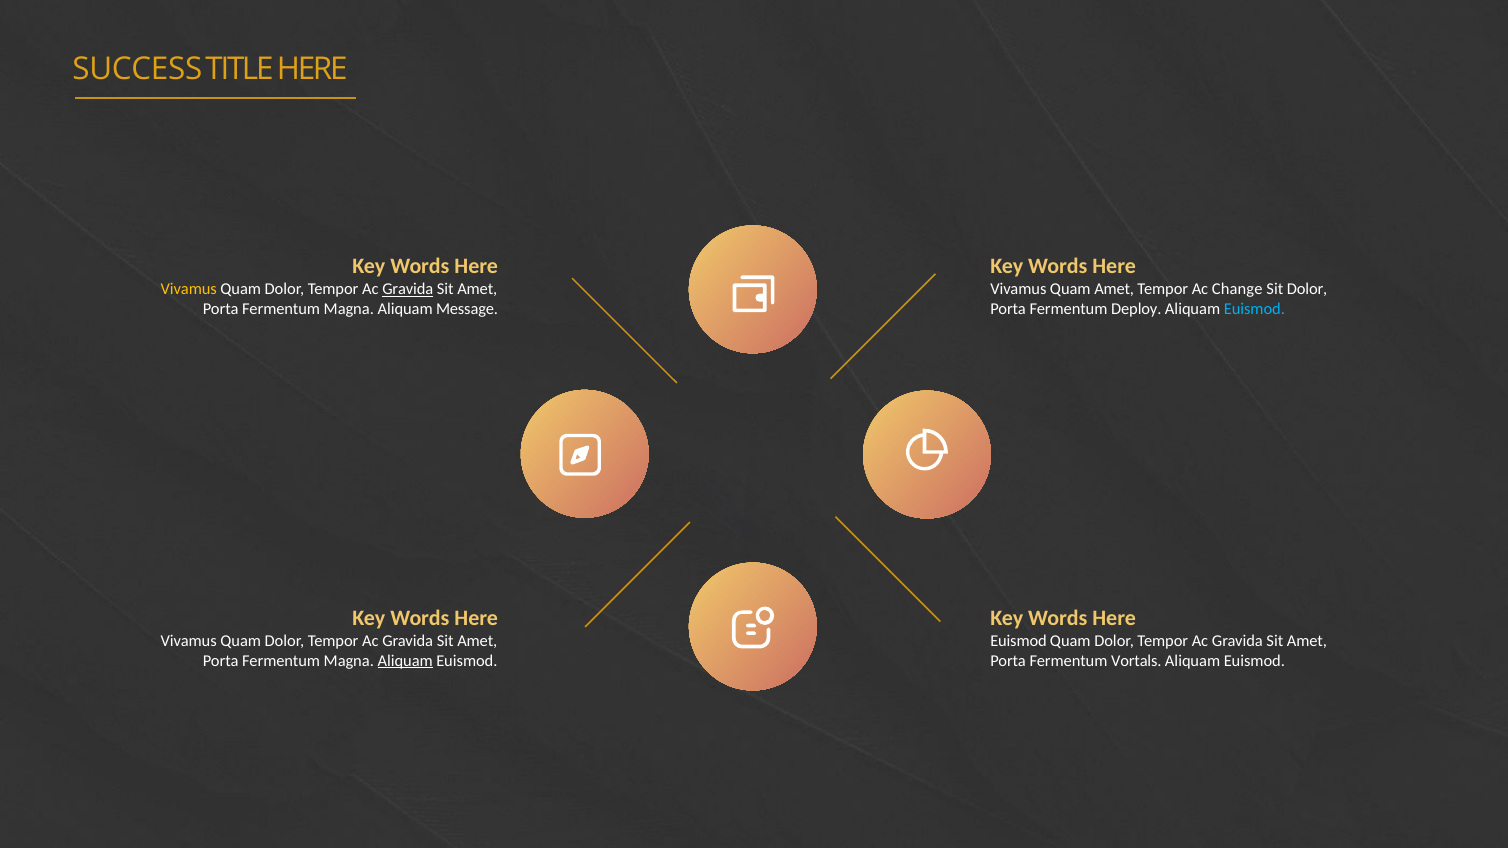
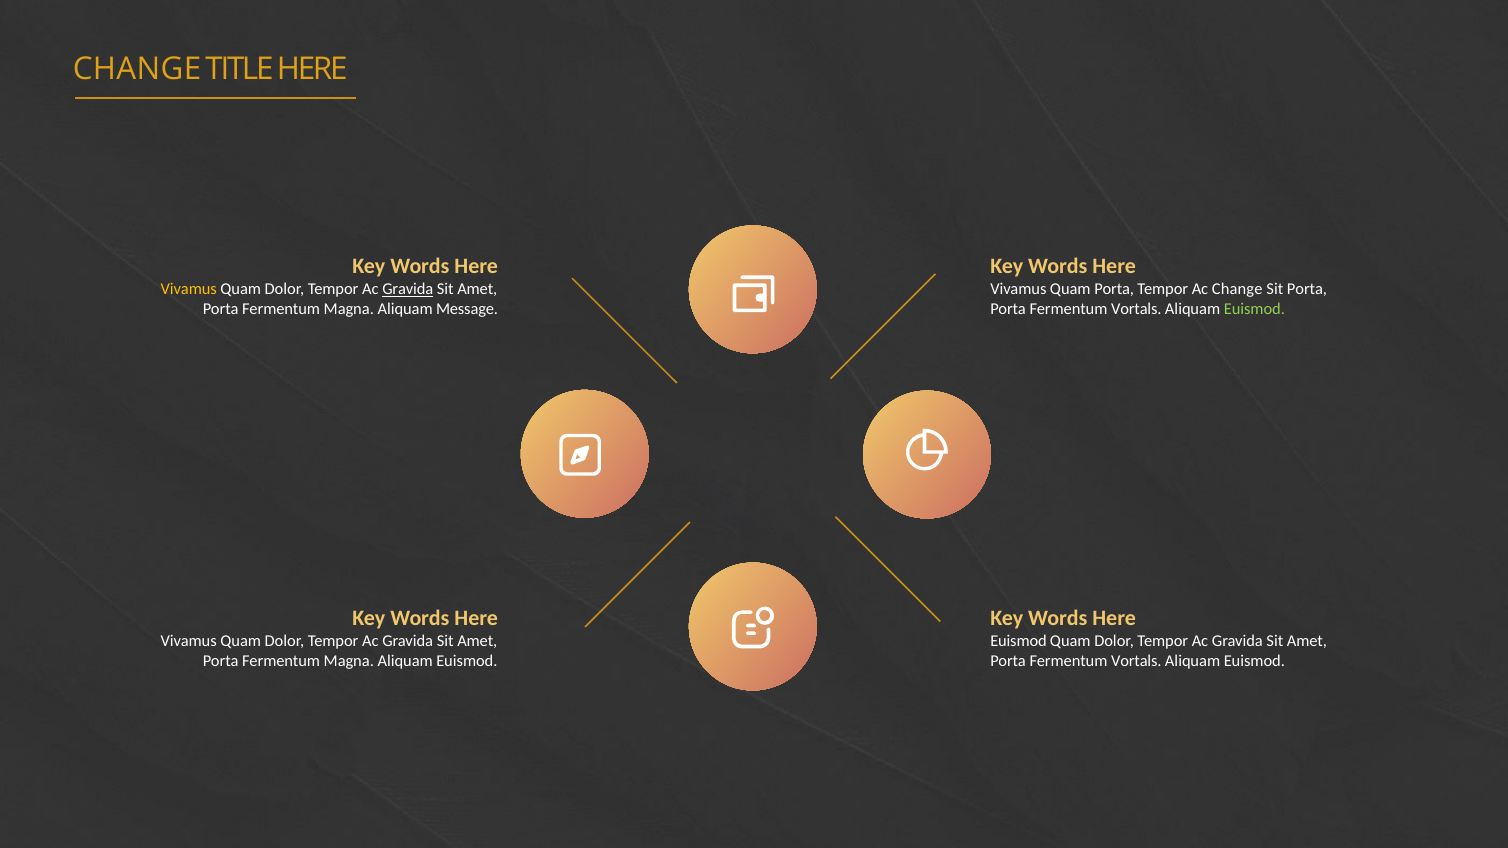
SUCCESS at (137, 69): SUCCESS -> CHANGE
Quam Amet: Amet -> Porta
Sit Dolor: Dolor -> Porta
Deploy at (1136, 309): Deploy -> Vortals
Euismod at (1254, 309) colour: light blue -> light green
Aliquam at (405, 661) underline: present -> none
